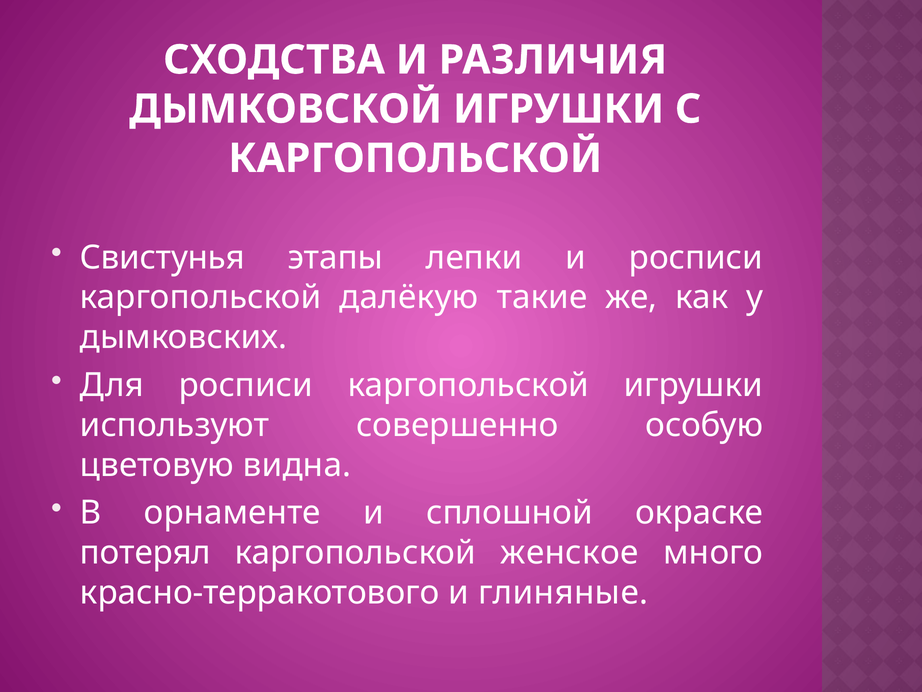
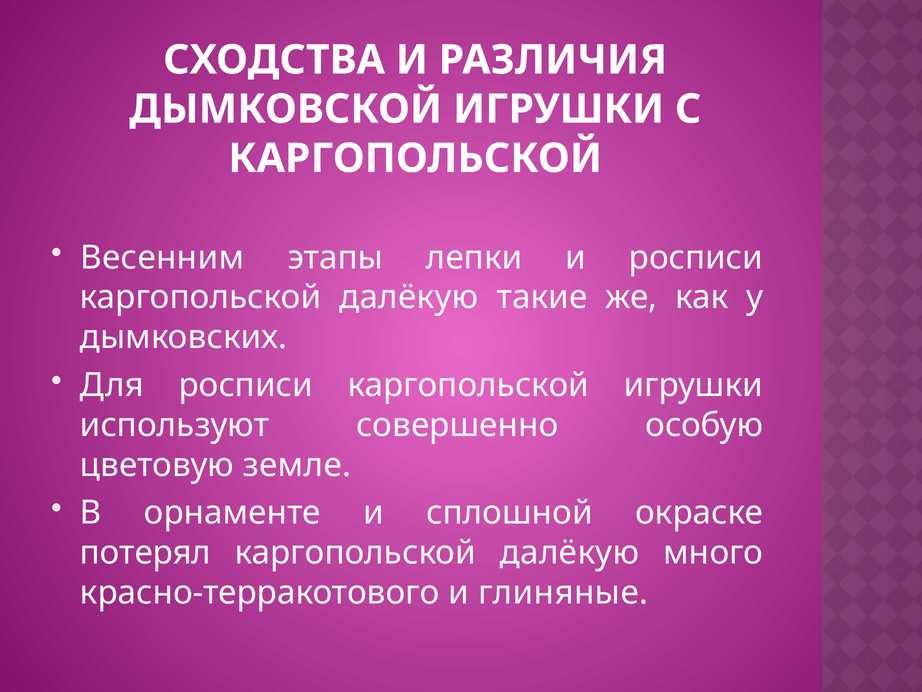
Свистунья: Свистунья -> Весенним
видна: видна -> земле
женское at (570, 552): женское -> далёкую
